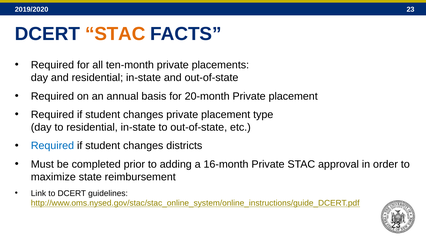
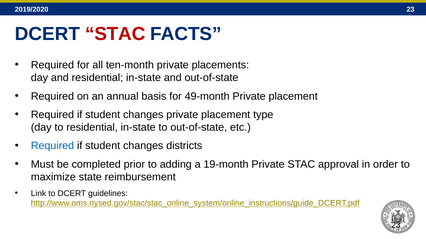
STAC at (115, 34) colour: orange -> red
20-month: 20-month -> 49-month
16-month: 16-month -> 19-month
